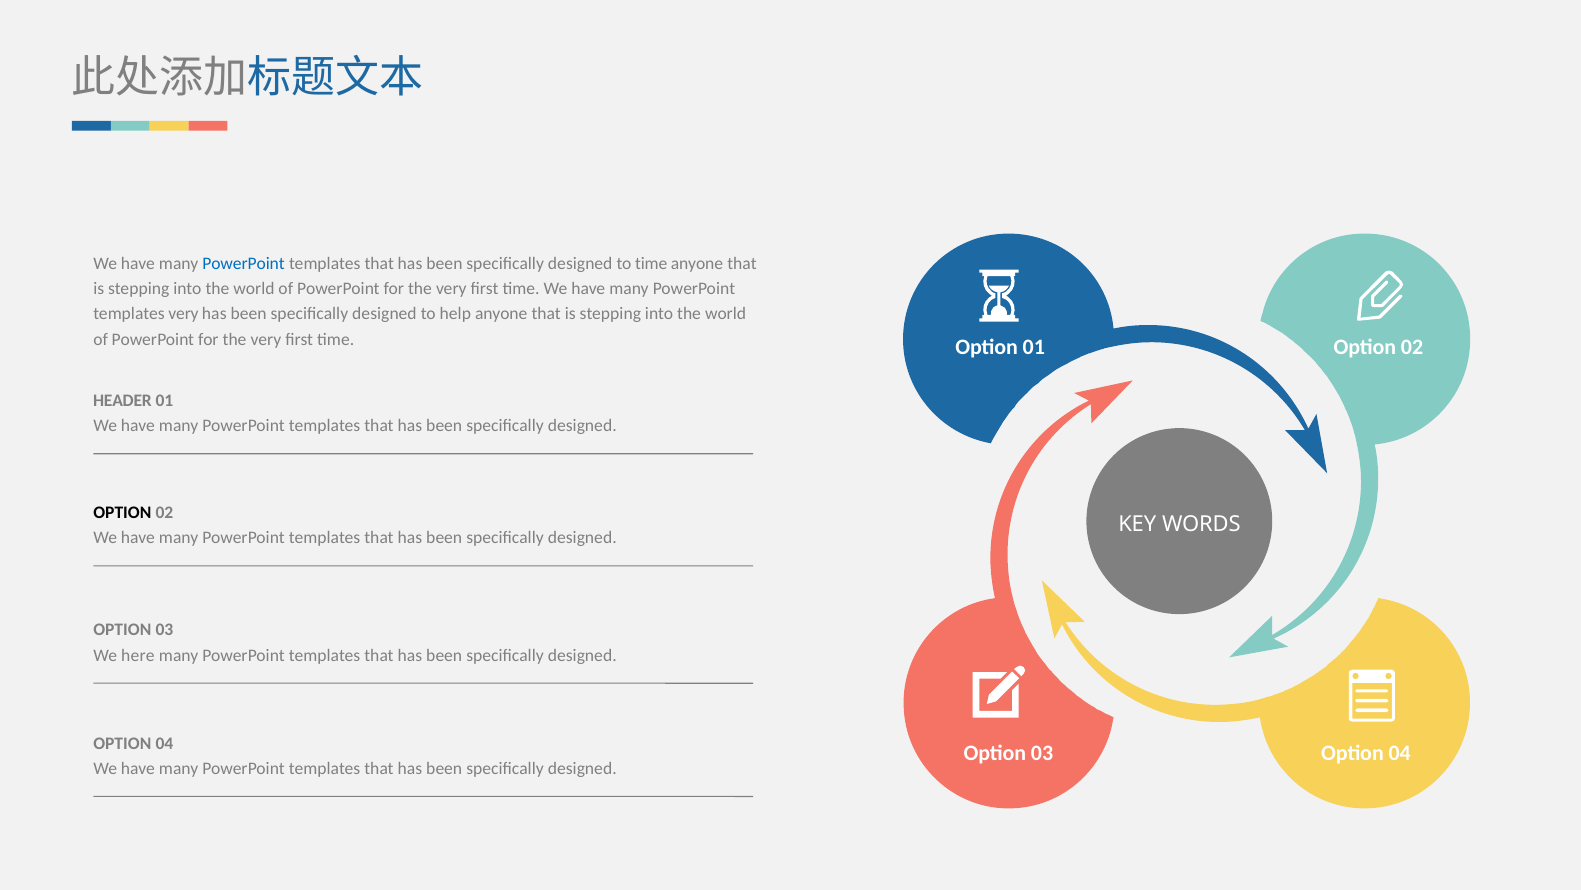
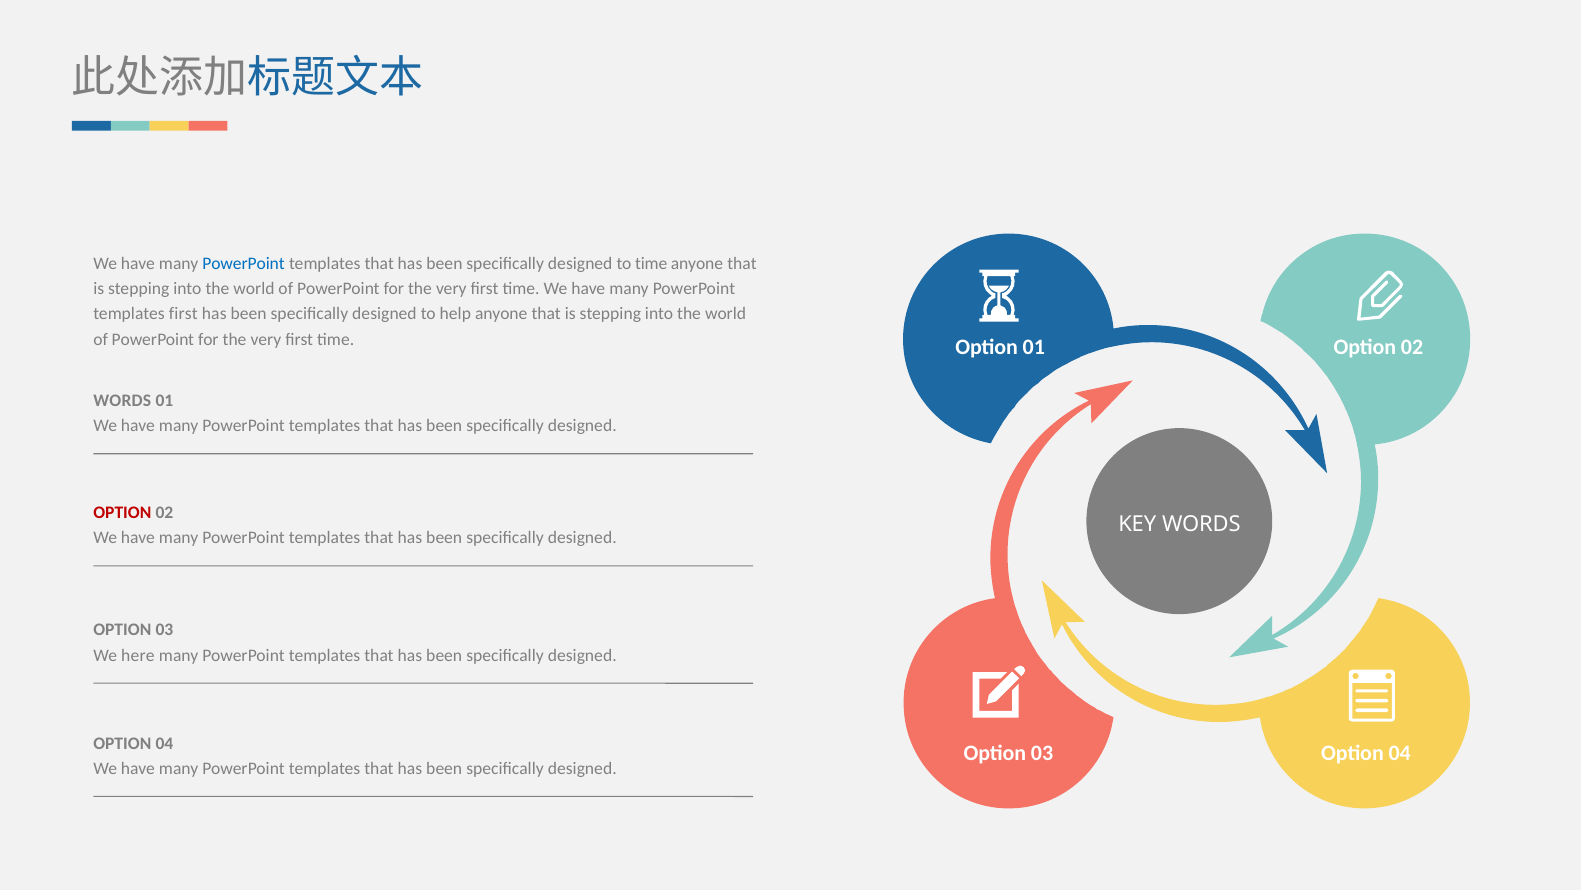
templates very: very -> first
HEADER at (122, 400): HEADER -> WORDS
OPTION at (122, 512) colour: black -> red
